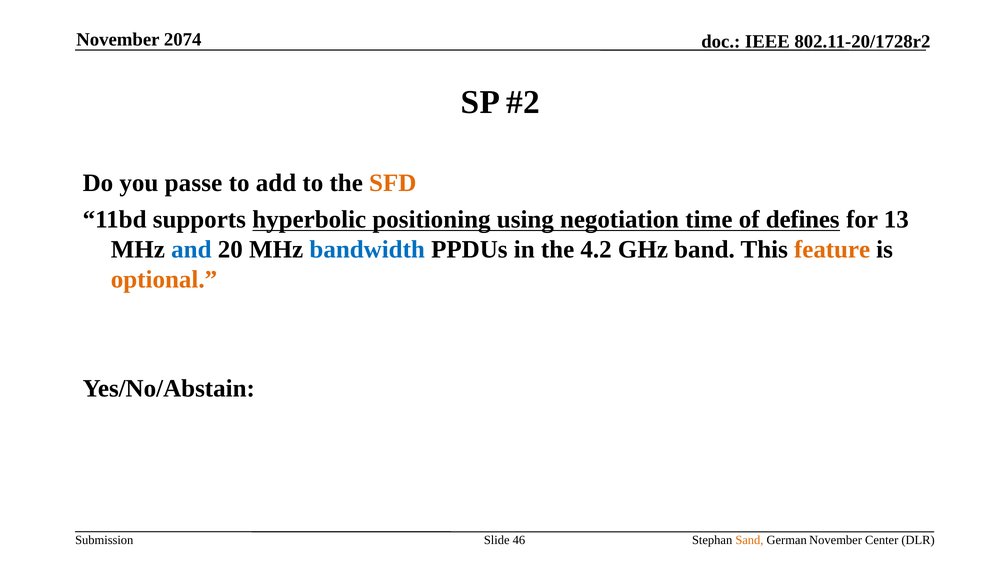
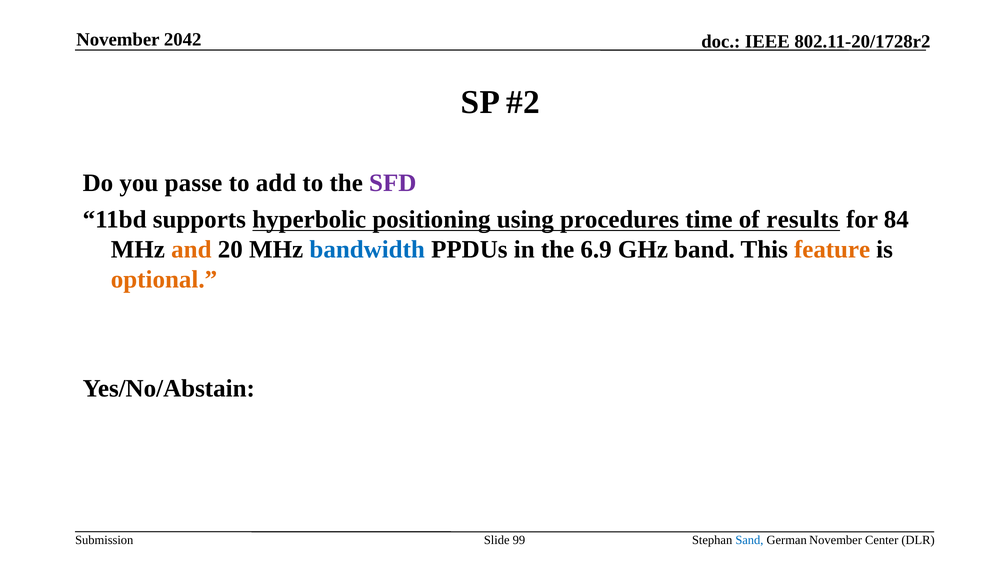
2074: 2074 -> 2042
SFD colour: orange -> purple
negotiation: negotiation -> procedures
defines: defines -> results
13: 13 -> 84
and colour: blue -> orange
4.2: 4.2 -> 6.9
46: 46 -> 99
Sand colour: orange -> blue
